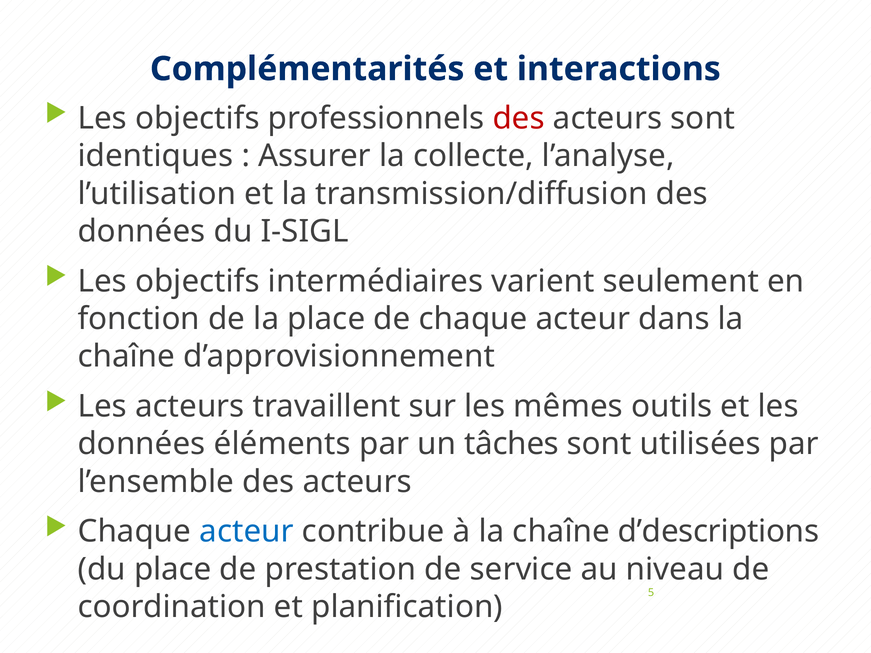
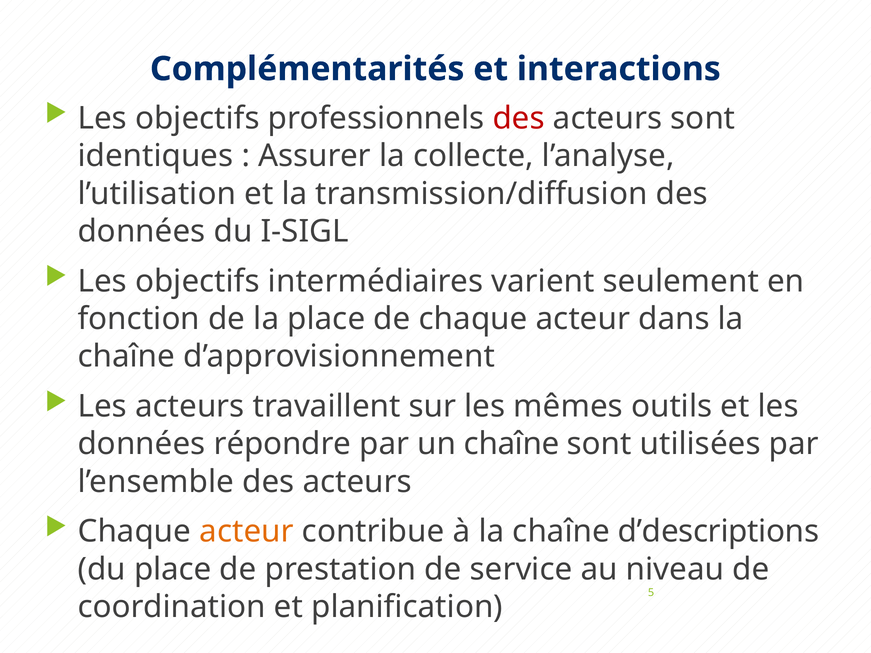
éléments: éléments -> répondre
un tâches: tâches -> chaîne
acteur at (247, 532) colour: blue -> orange
